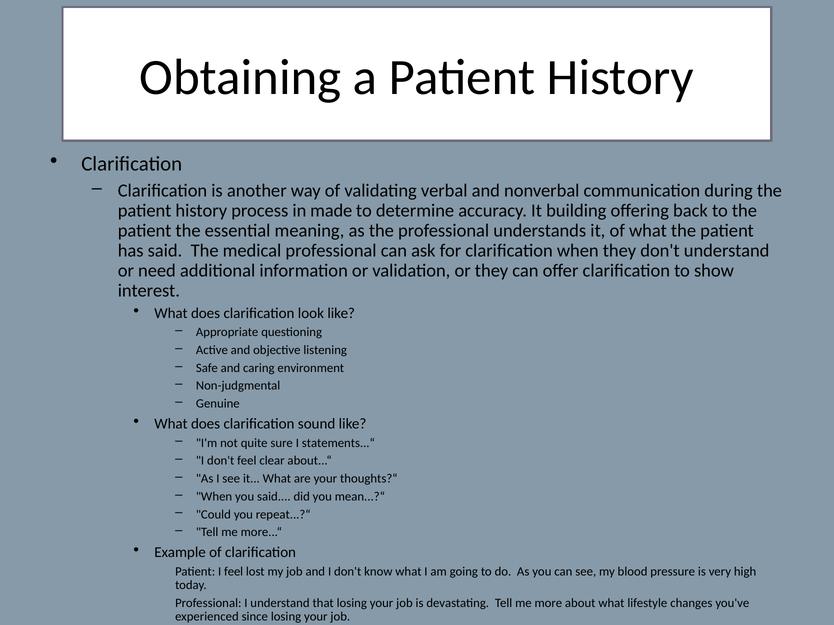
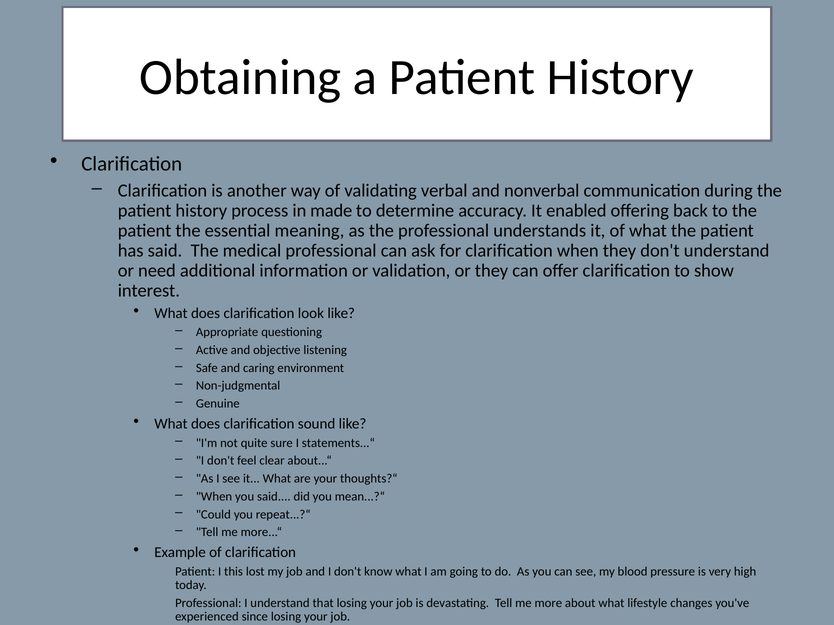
building: building -> enabled
I feel: feel -> this
